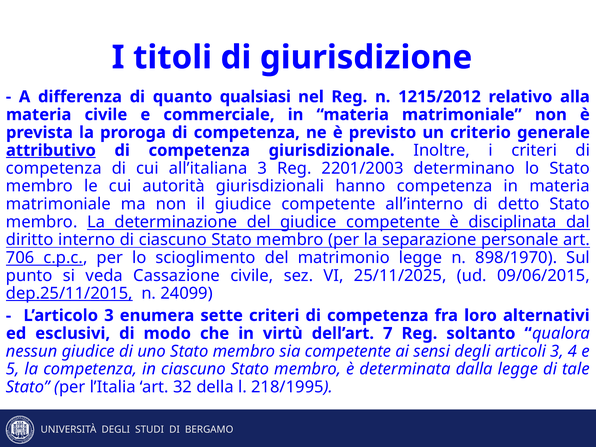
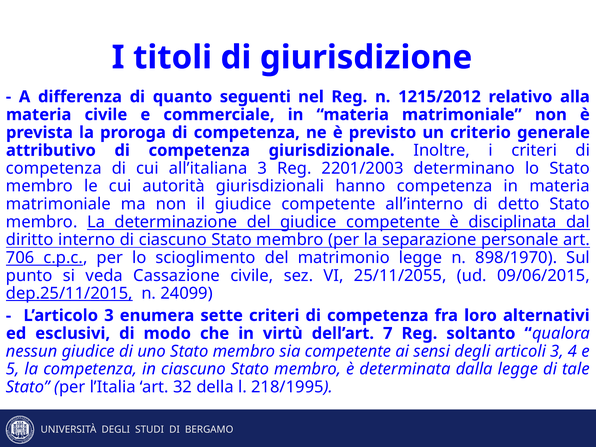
qualsiasi: qualsiasi -> seguenti
attributivo underline: present -> none
25/11/2025: 25/11/2025 -> 25/11/2055
